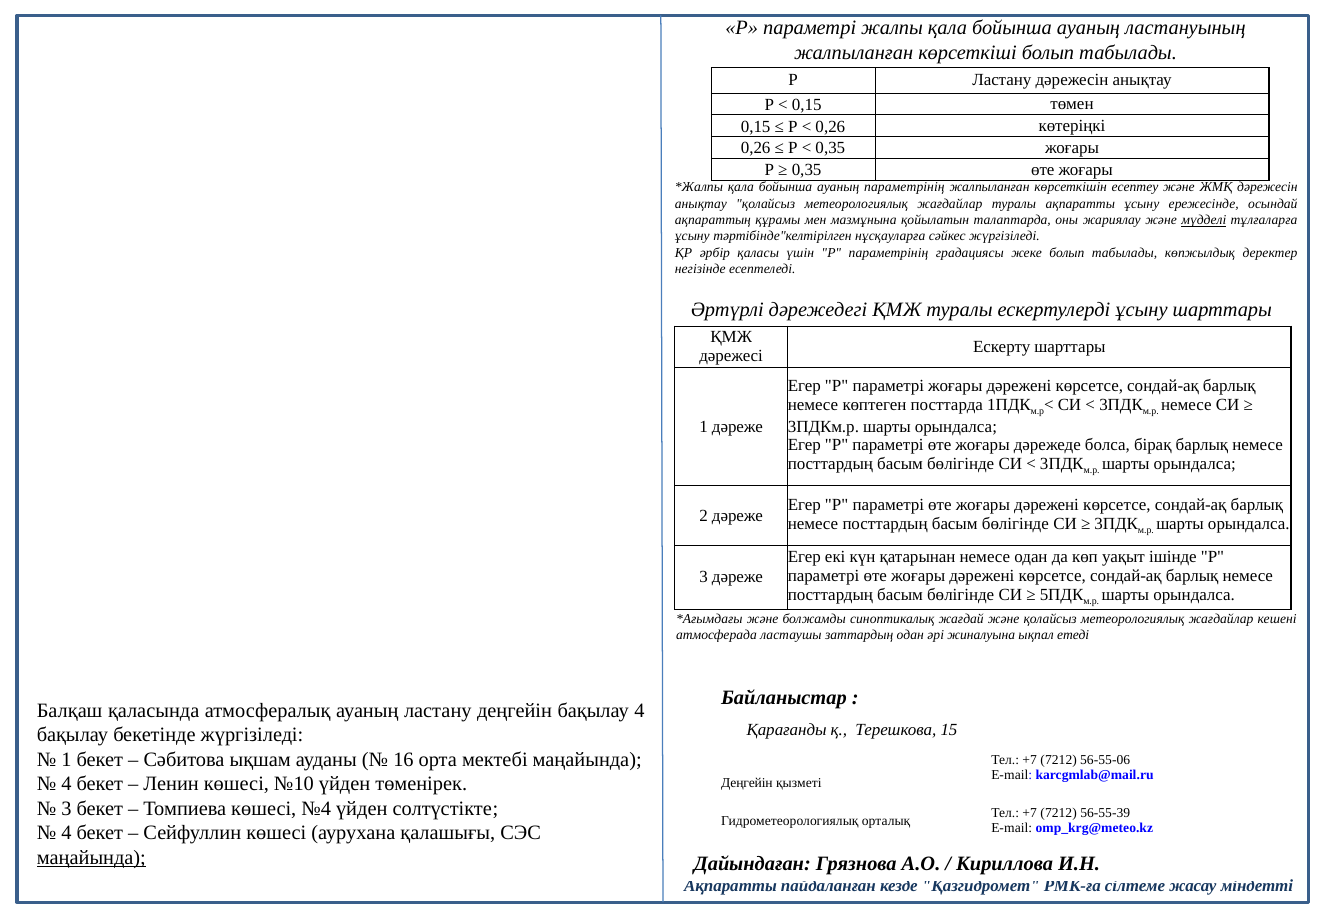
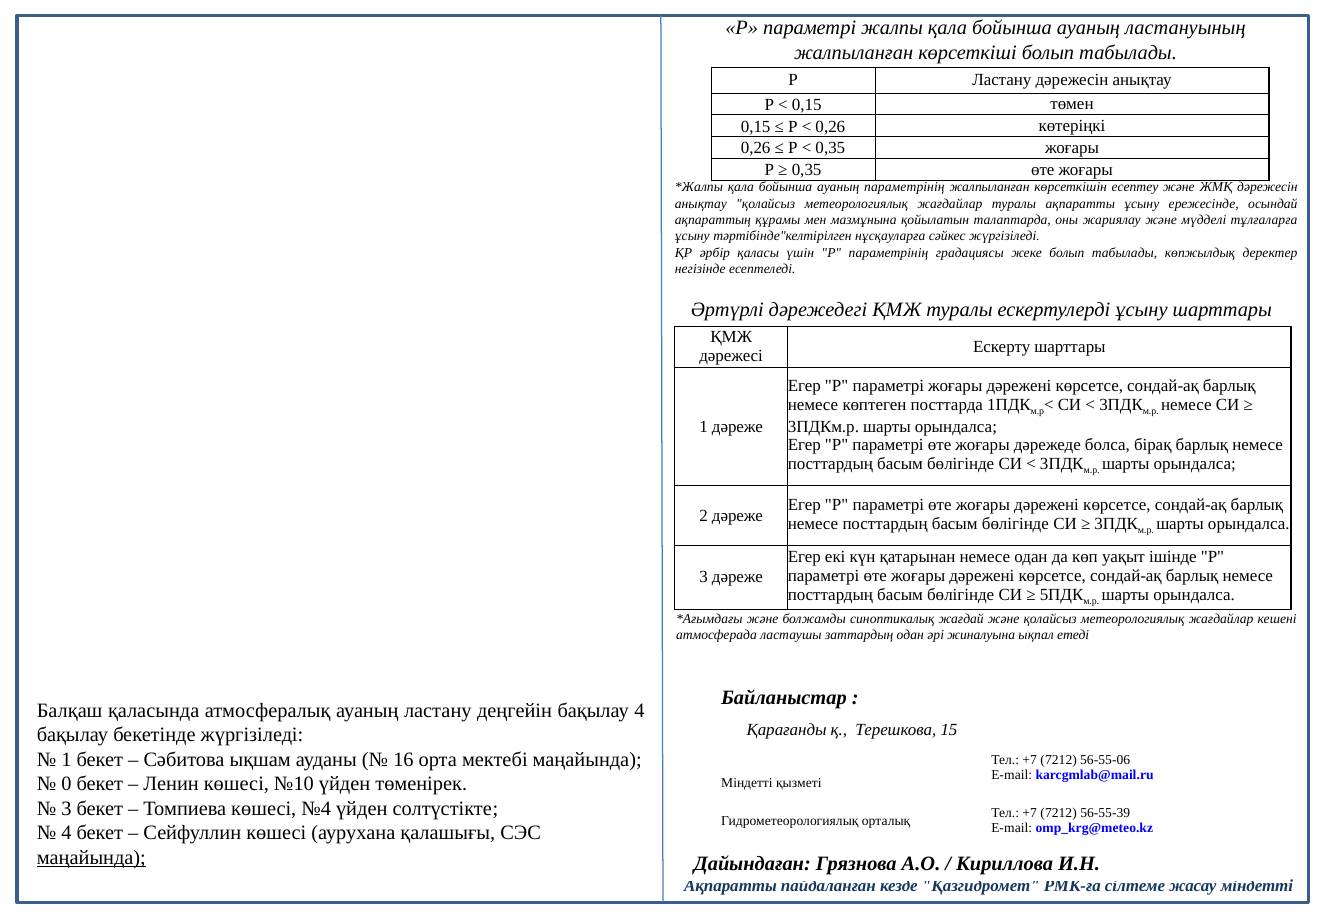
мүдделі underline: present -> none
4 at (66, 784): 4 -> 0
Деңгейін at (747, 783): Деңгейін -> Міндетті
